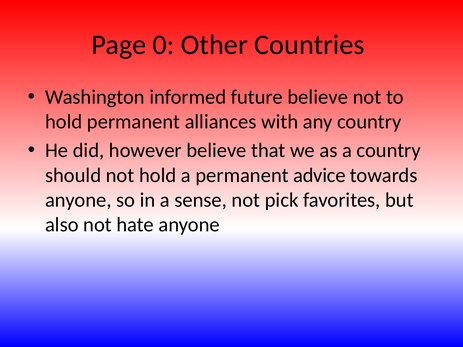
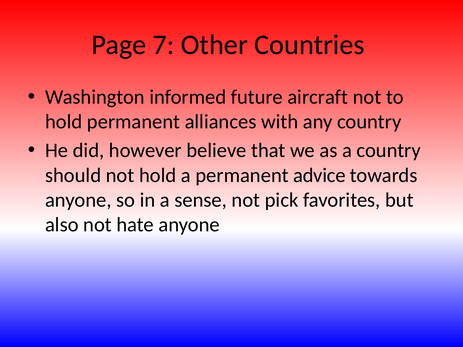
0: 0 -> 7
future believe: believe -> aircraft
